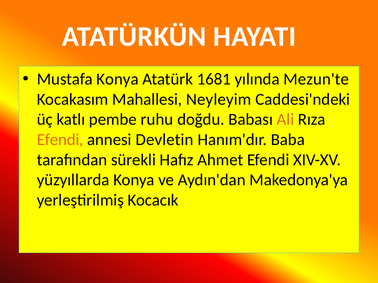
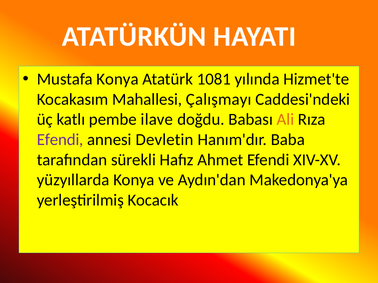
1681: 1681 -> 1081
Mezun'te: Mezun'te -> Hizmet'te
Neyleyim: Neyleyim -> Çalışmayı
ruhu: ruhu -> ilave
Efendi at (60, 140) colour: orange -> purple
